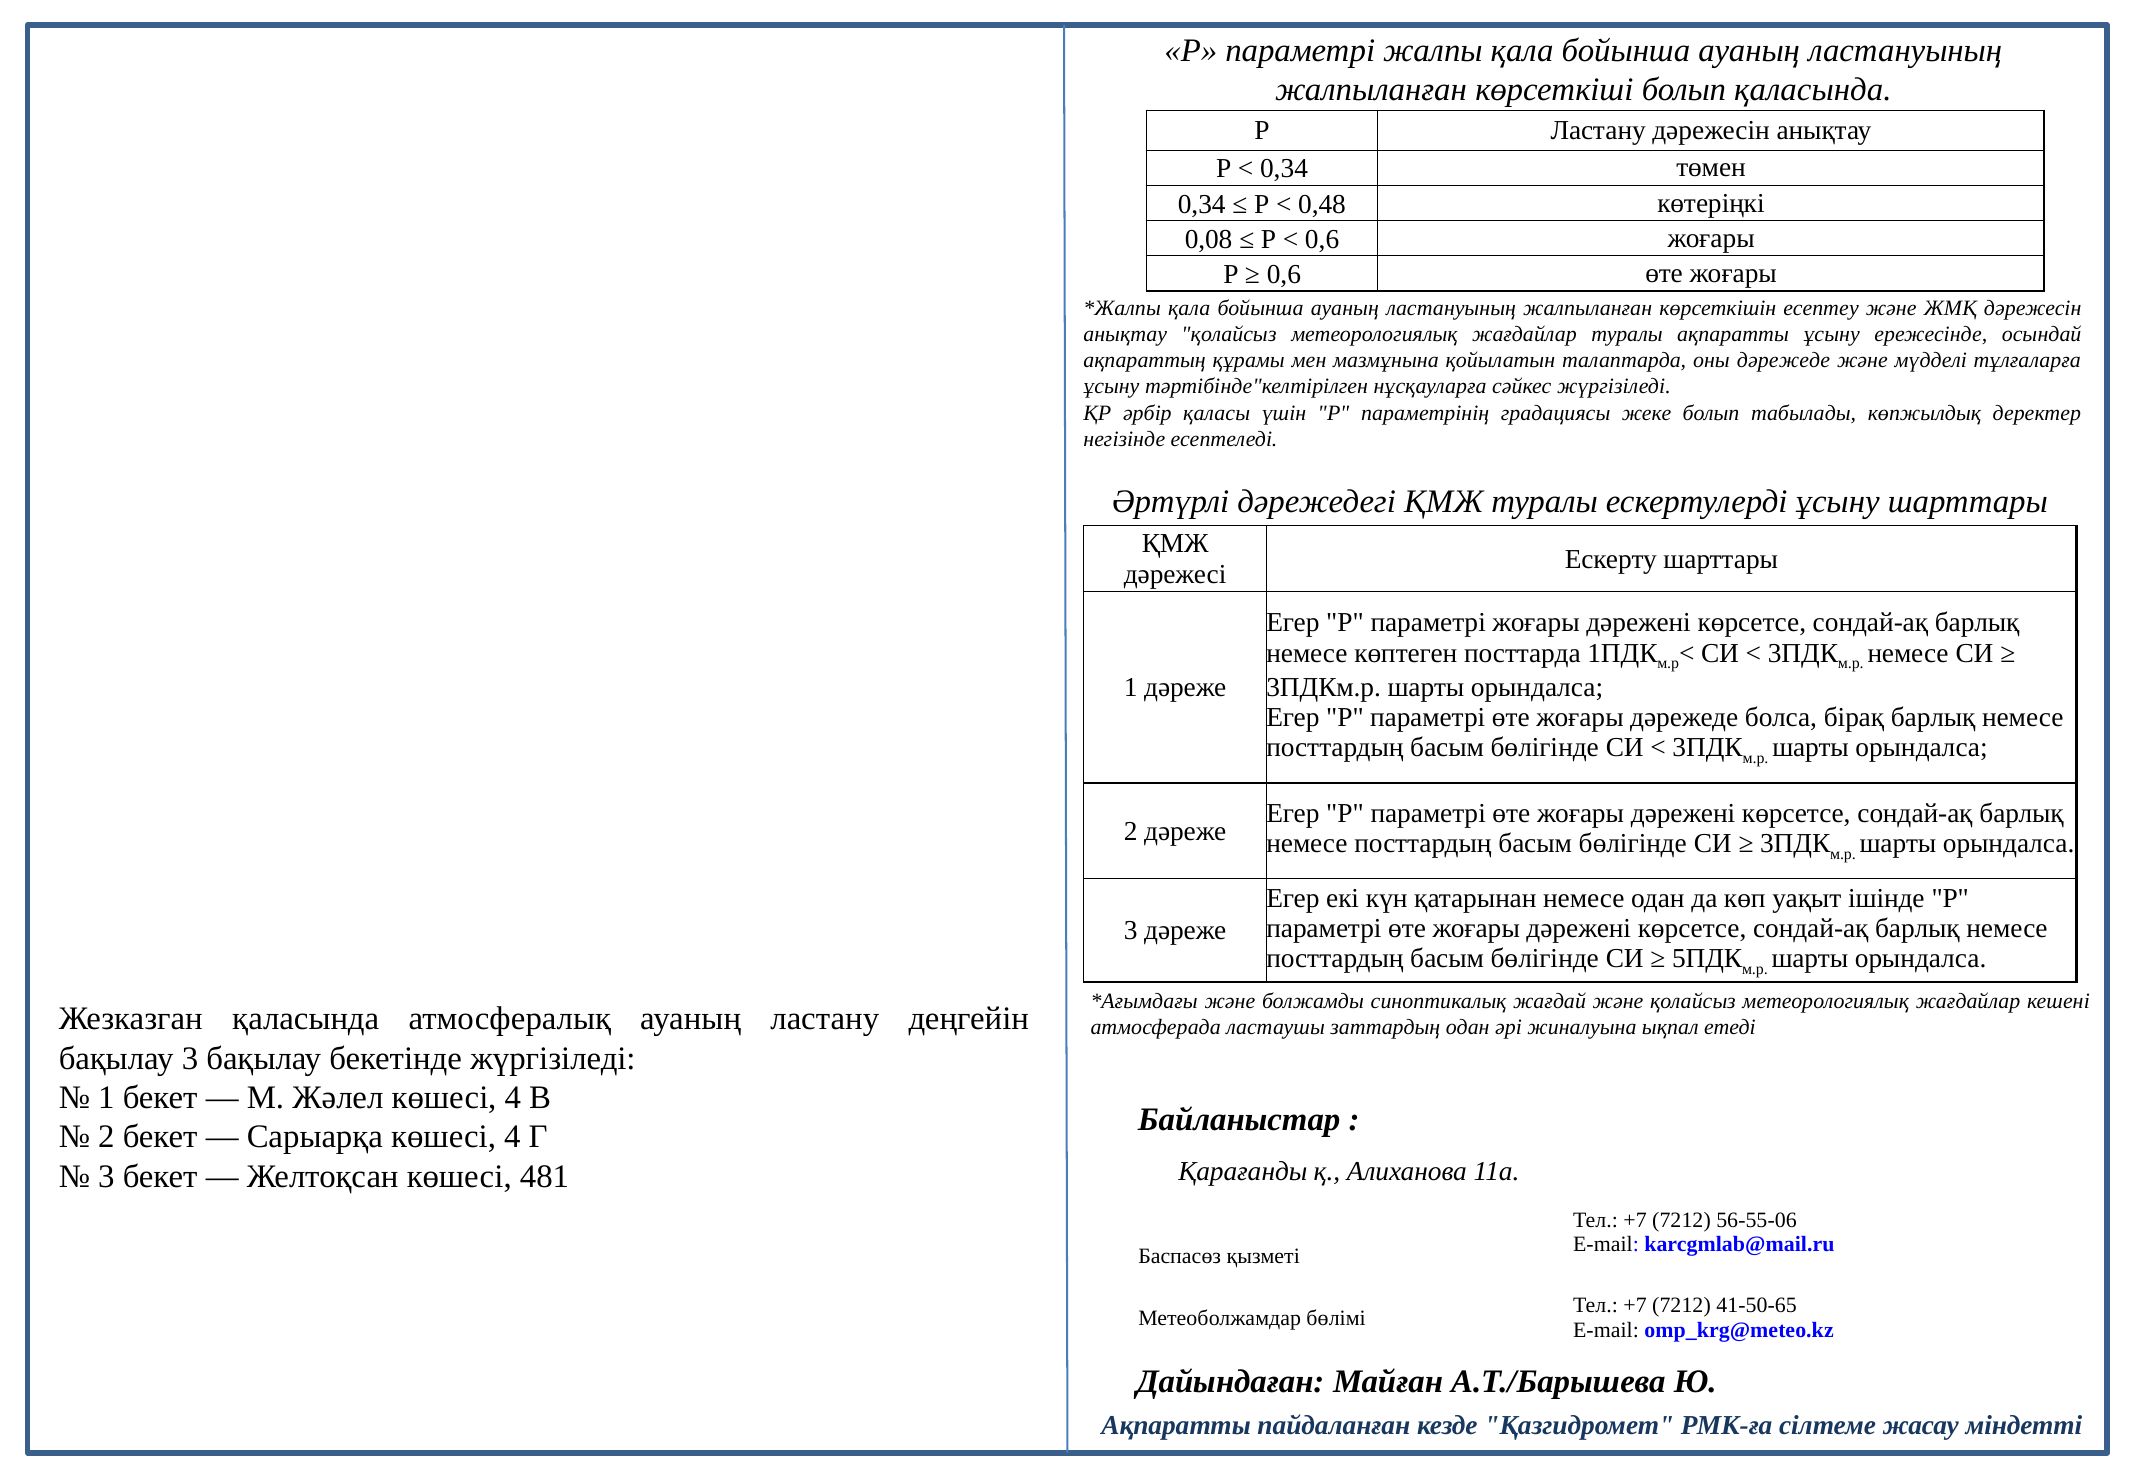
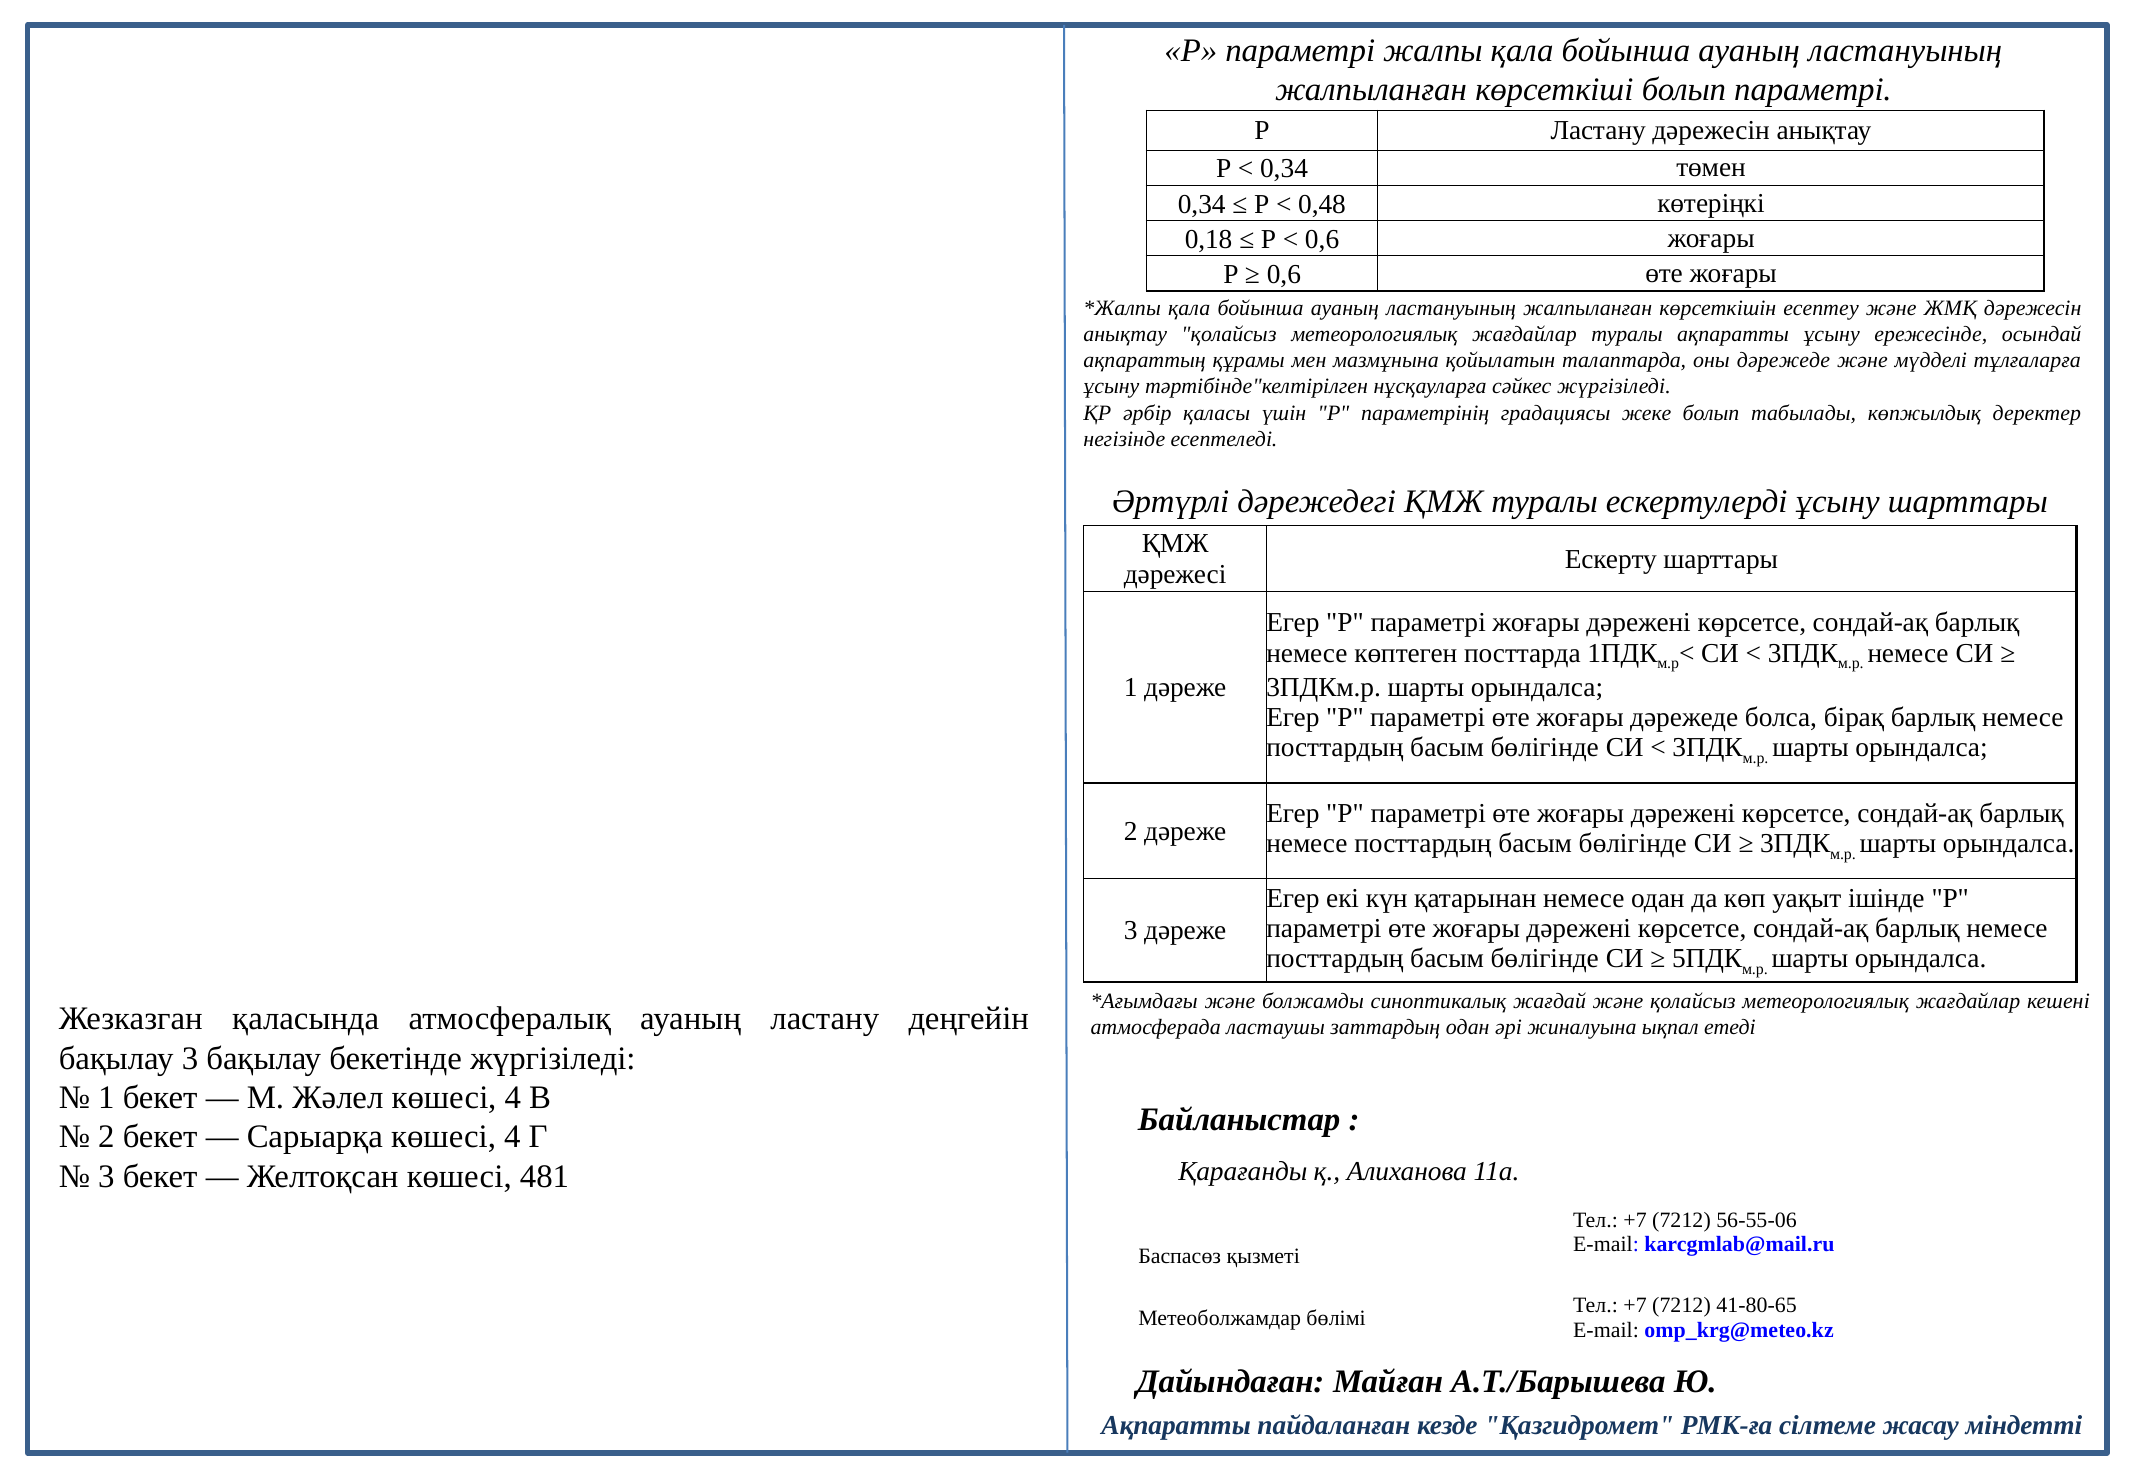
болып қаласында: қаласында -> параметрі
0,08: 0,08 -> 0,18
41-50-65: 41-50-65 -> 41-80-65
